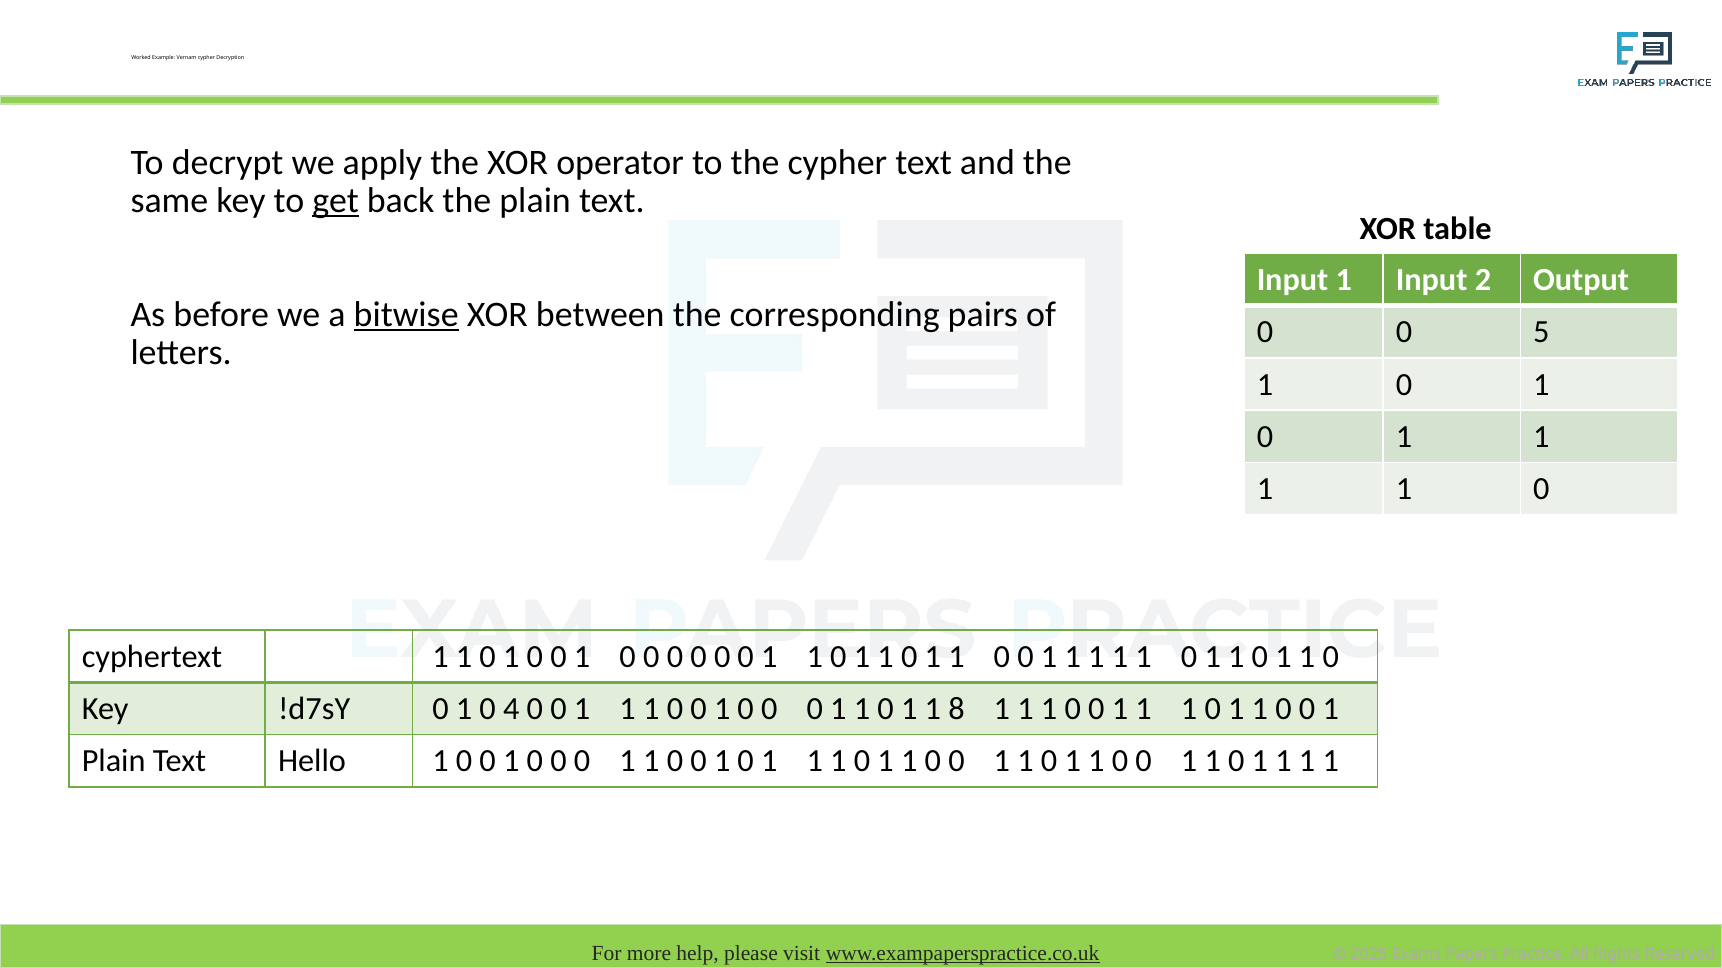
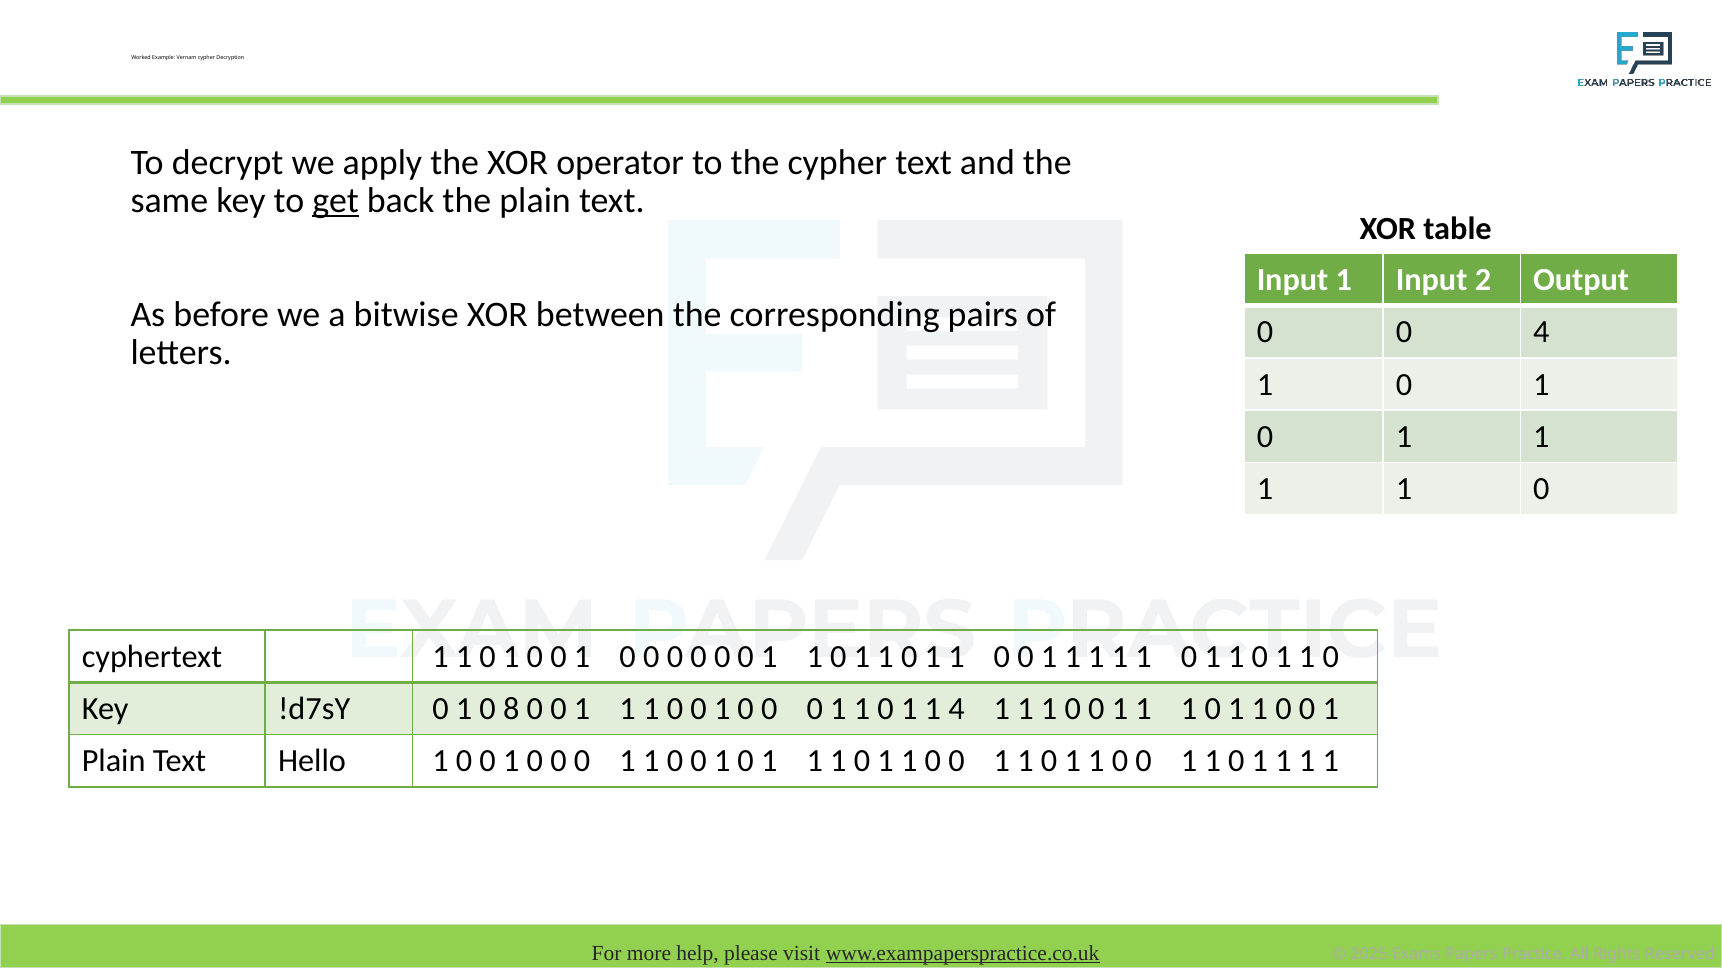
bitwise underline: present -> none
0 5: 5 -> 4
4: 4 -> 8
1 8: 8 -> 4
